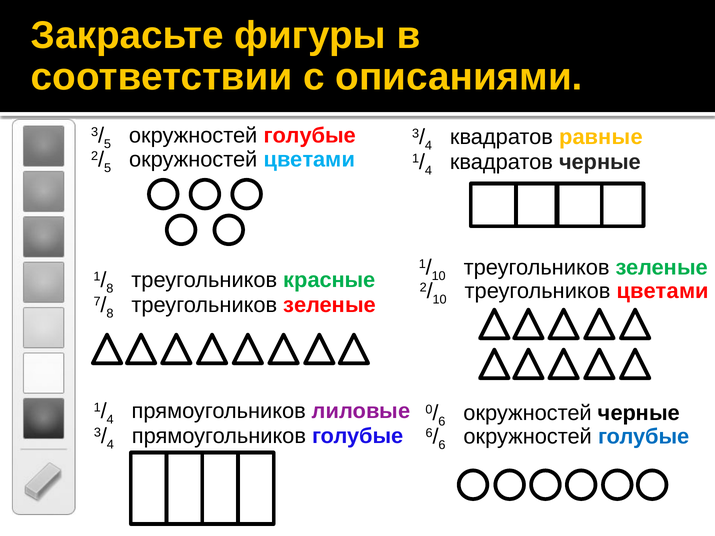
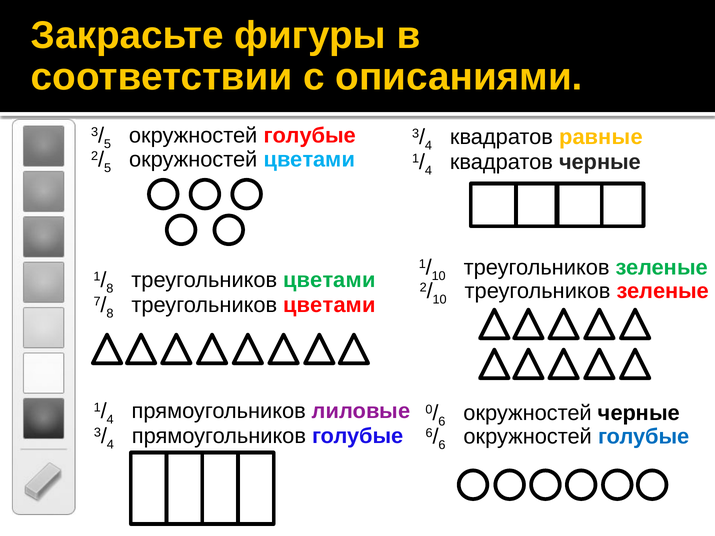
красные at (329, 280): красные -> цветами
цветами at (663, 291): цветами -> зеленые
зеленые at (330, 305): зеленые -> цветами
